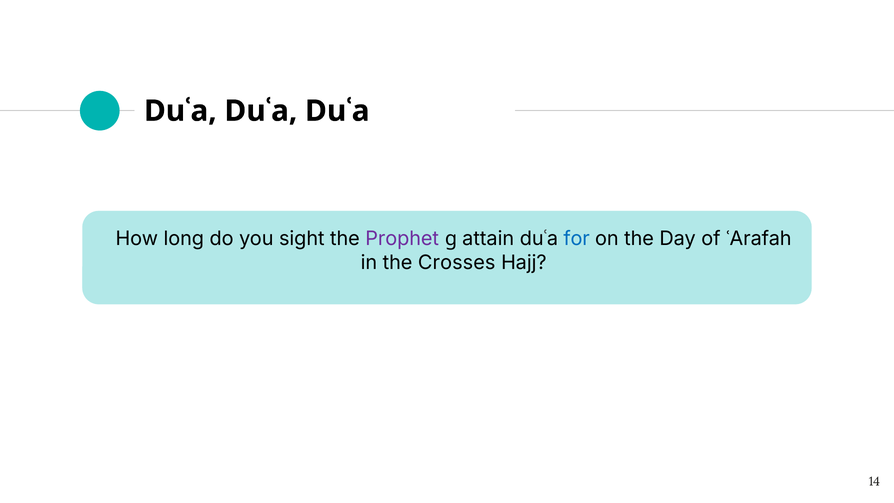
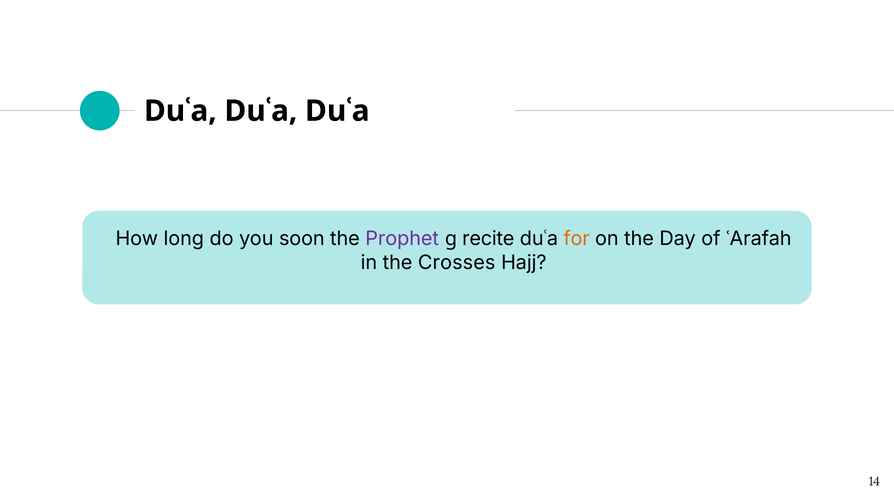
sight: sight -> soon
attain: attain -> recite
for colour: blue -> orange
